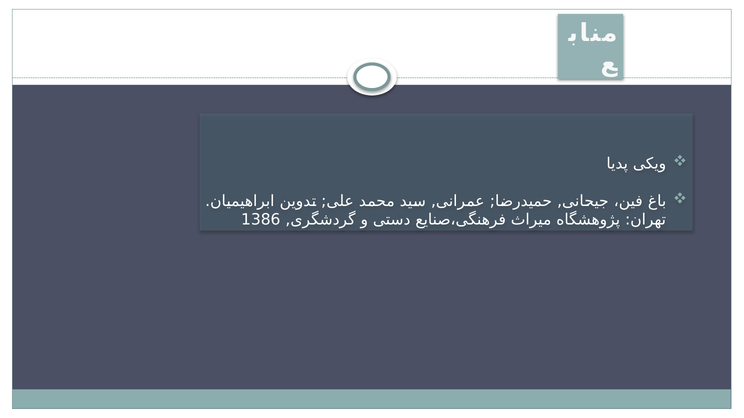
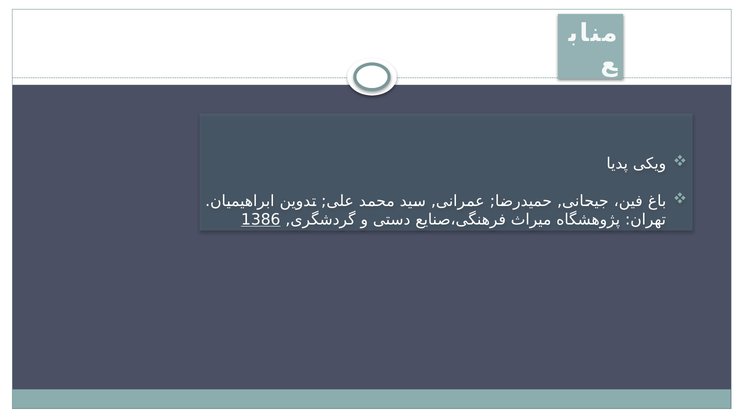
1386 underline: none -> present
